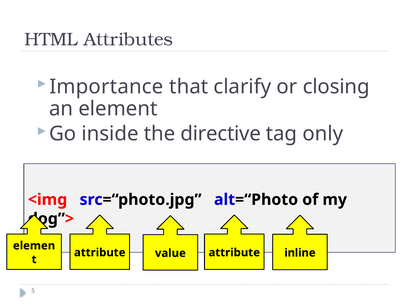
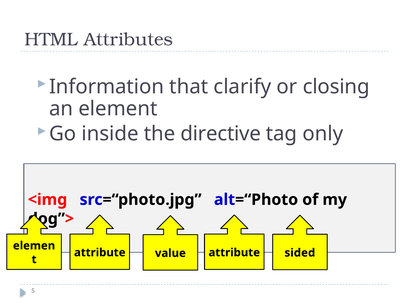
Importance: Importance -> Information
inline: inline -> sided
